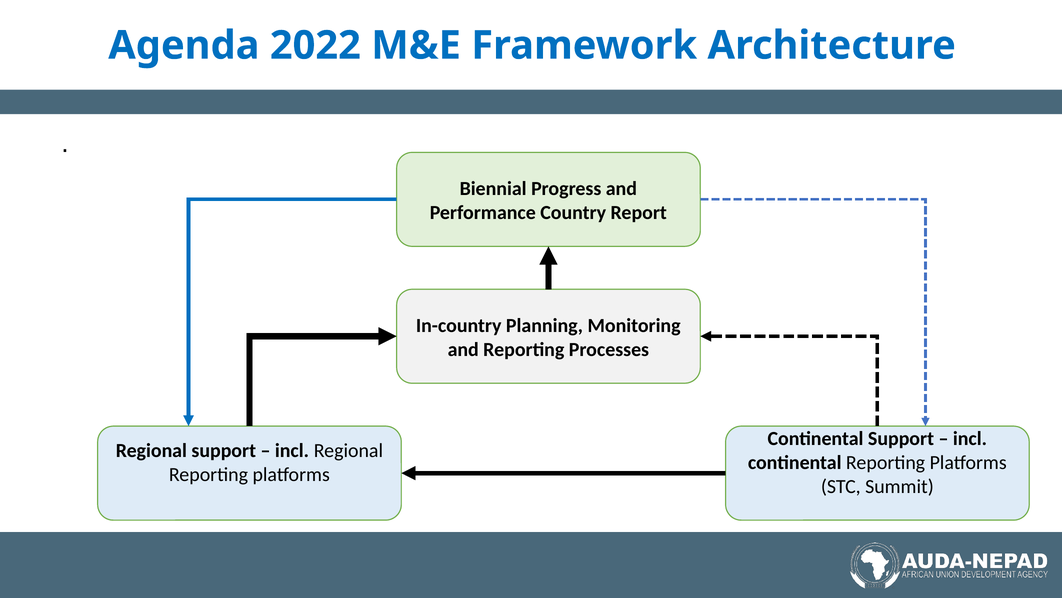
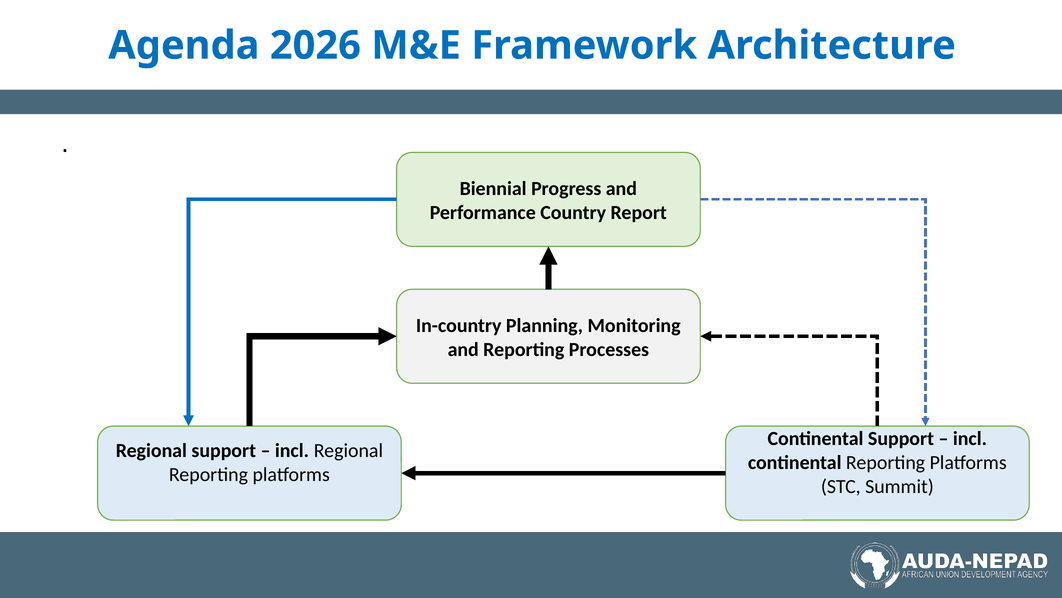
2022: 2022 -> 2026
